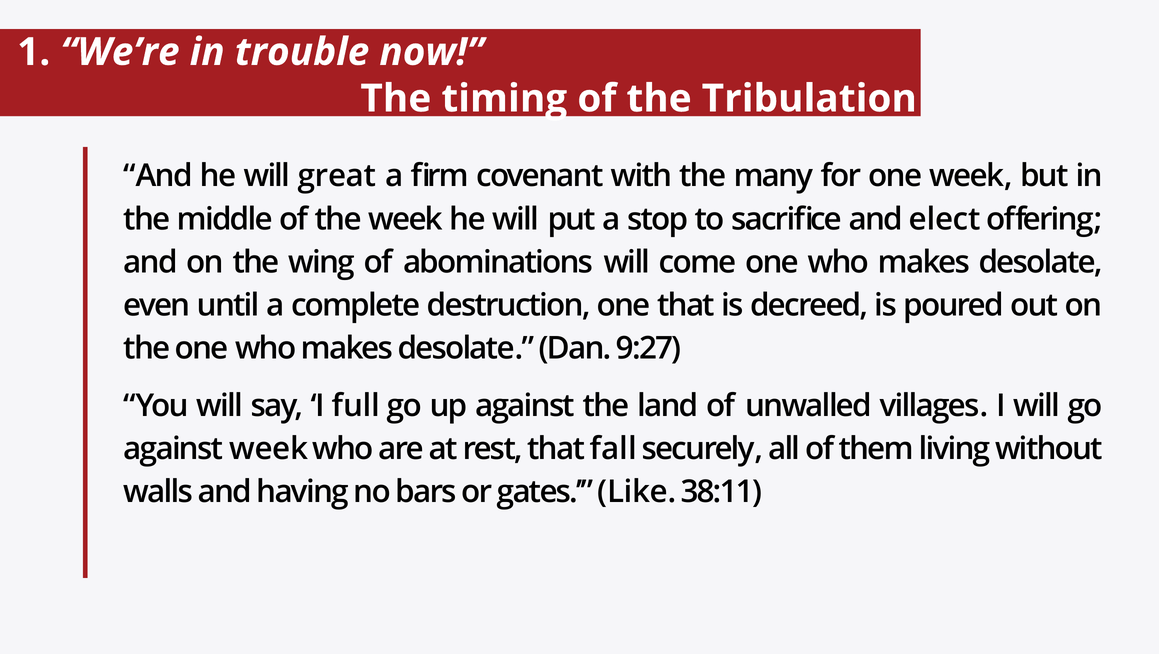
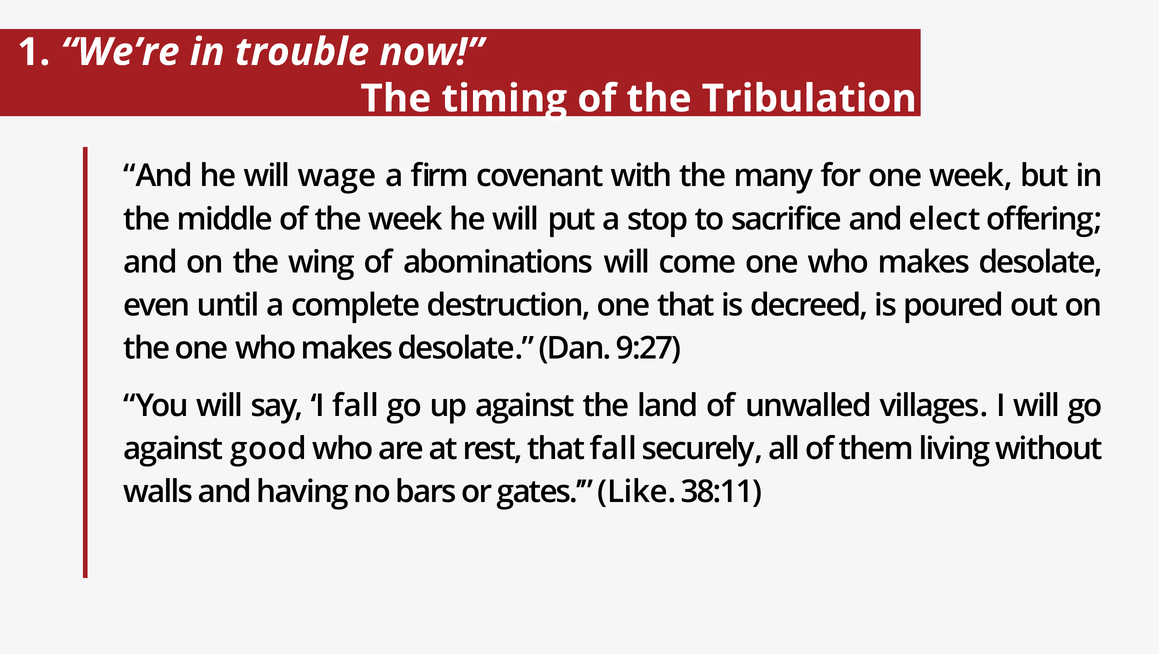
great: great -> wage
I full: full -> fall
against week: week -> good
